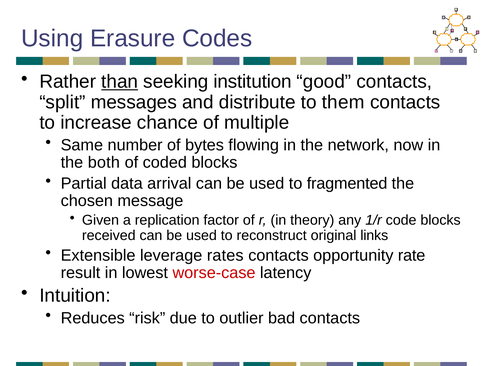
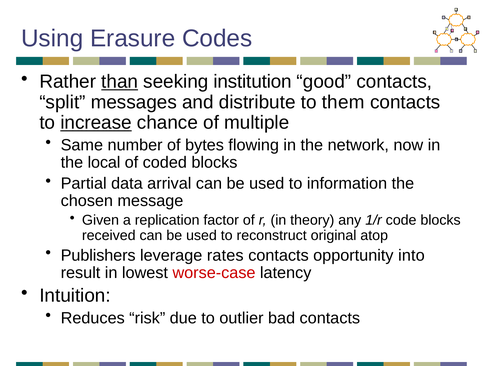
increase underline: none -> present
both: both -> local
fragmented: fragmented -> information
links: links -> atop
Extensible: Extensible -> Publishers
rate: rate -> into
